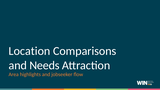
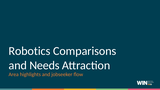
Location: Location -> Robotics
